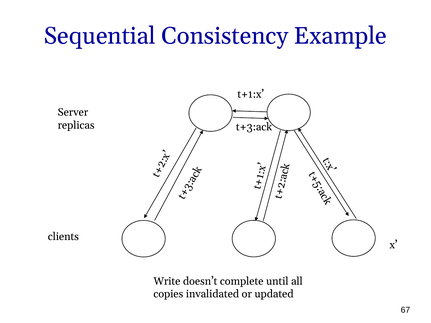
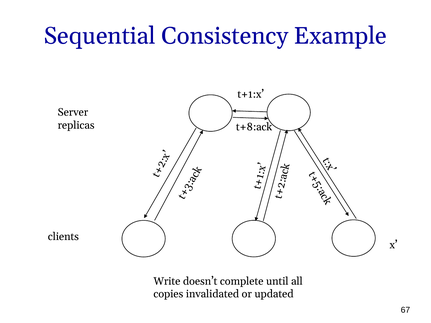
t+3:ack: t+3:ack -> t+8:ack
